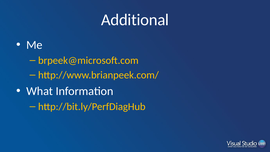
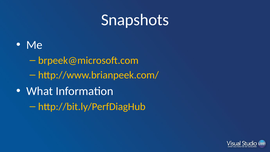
Additional: Additional -> Snapshots
